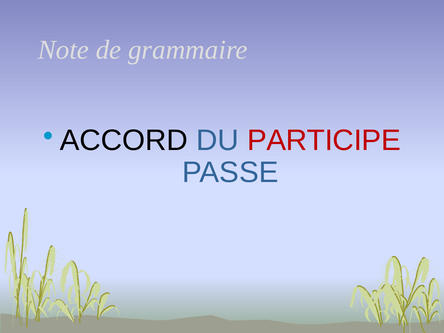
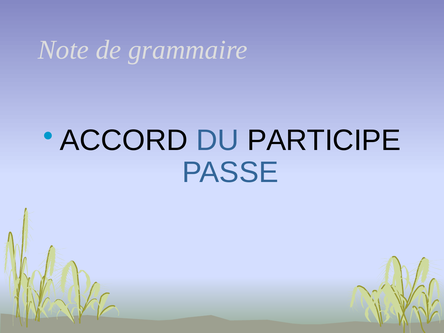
PARTICIPE colour: red -> black
